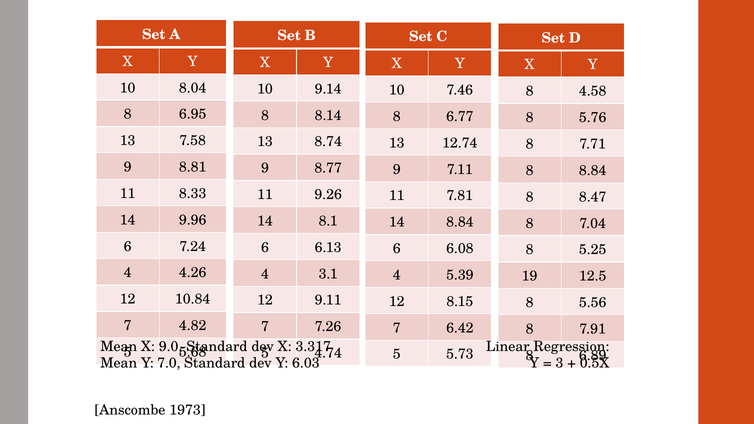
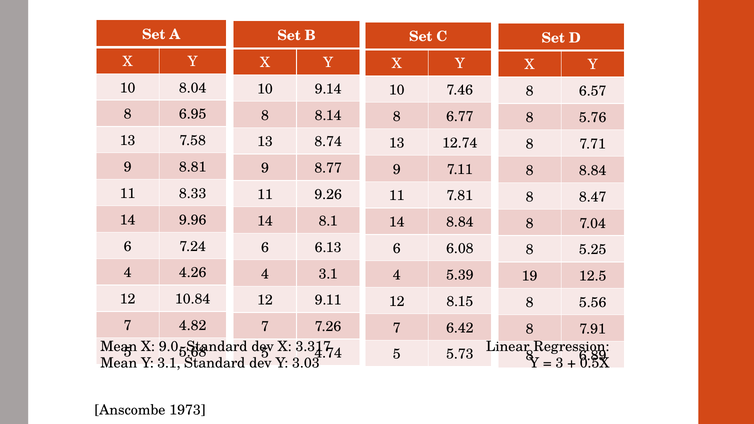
4.58: 4.58 -> 6.57
Y 7.0: 7.0 -> 3.1
6.03: 6.03 -> 3.03
